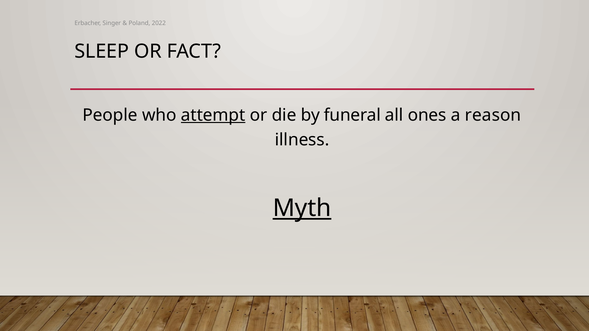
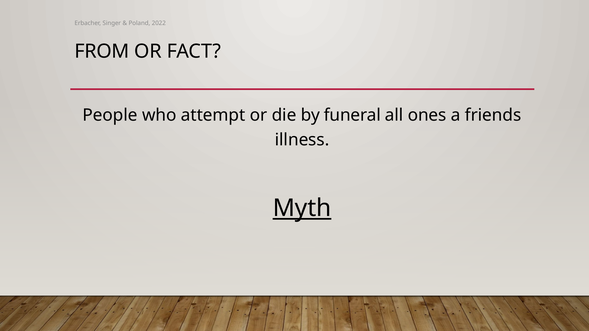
SLEEP: SLEEP -> FROM
attempt underline: present -> none
reason: reason -> friends
